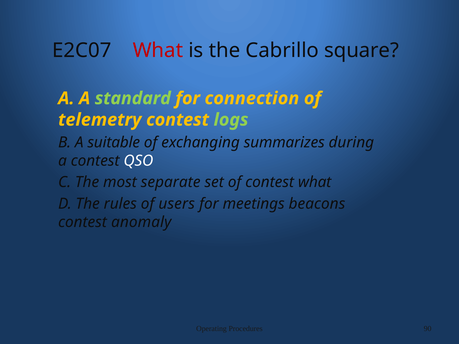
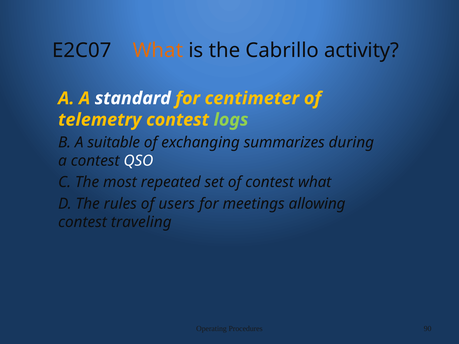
What at (158, 51) colour: red -> orange
square: square -> activity
standard colour: light green -> white
connection: connection -> centimeter
separate: separate -> repeated
beacons: beacons -> allowing
anomaly: anomaly -> traveling
